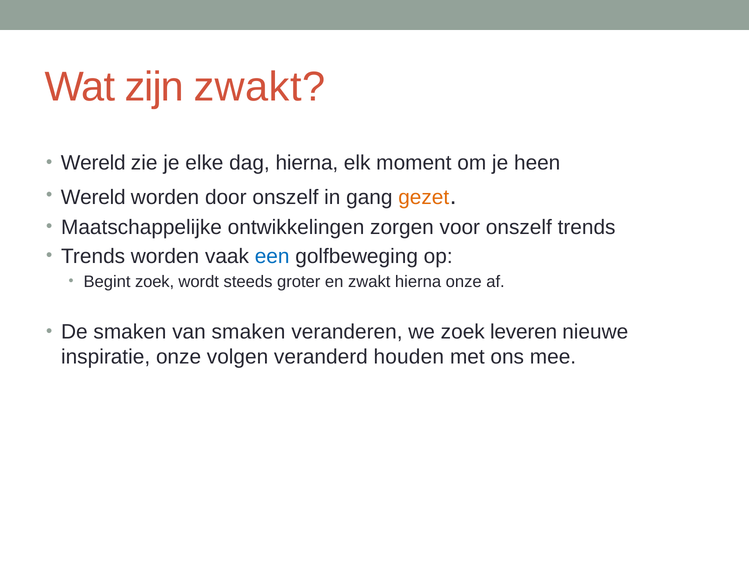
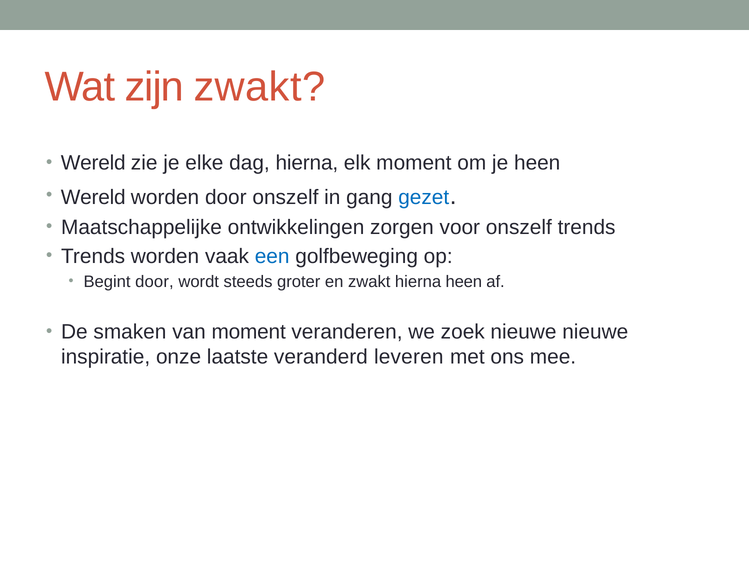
gezet colour: orange -> blue
Begint zoek: zoek -> door
hierna onze: onze -> heen
van smaken: smaken -> moment
zoek leveren: leveren -> nieuwe
volgen: volgen -> laatste
houden: houden -> leveren
